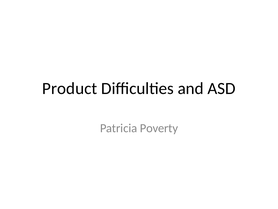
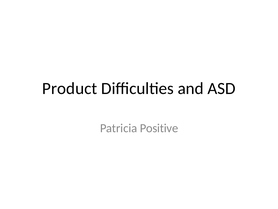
Poverty: Poverty -> Positive
